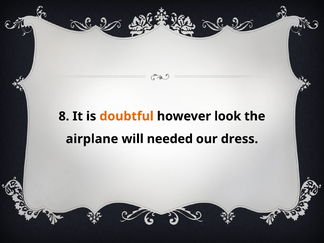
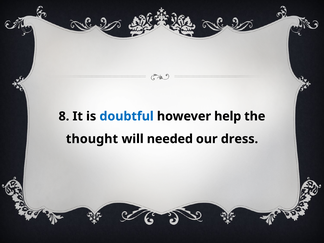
doubtful colour: orange -> blue
look: look -> help
airplane: airplane -> thought
